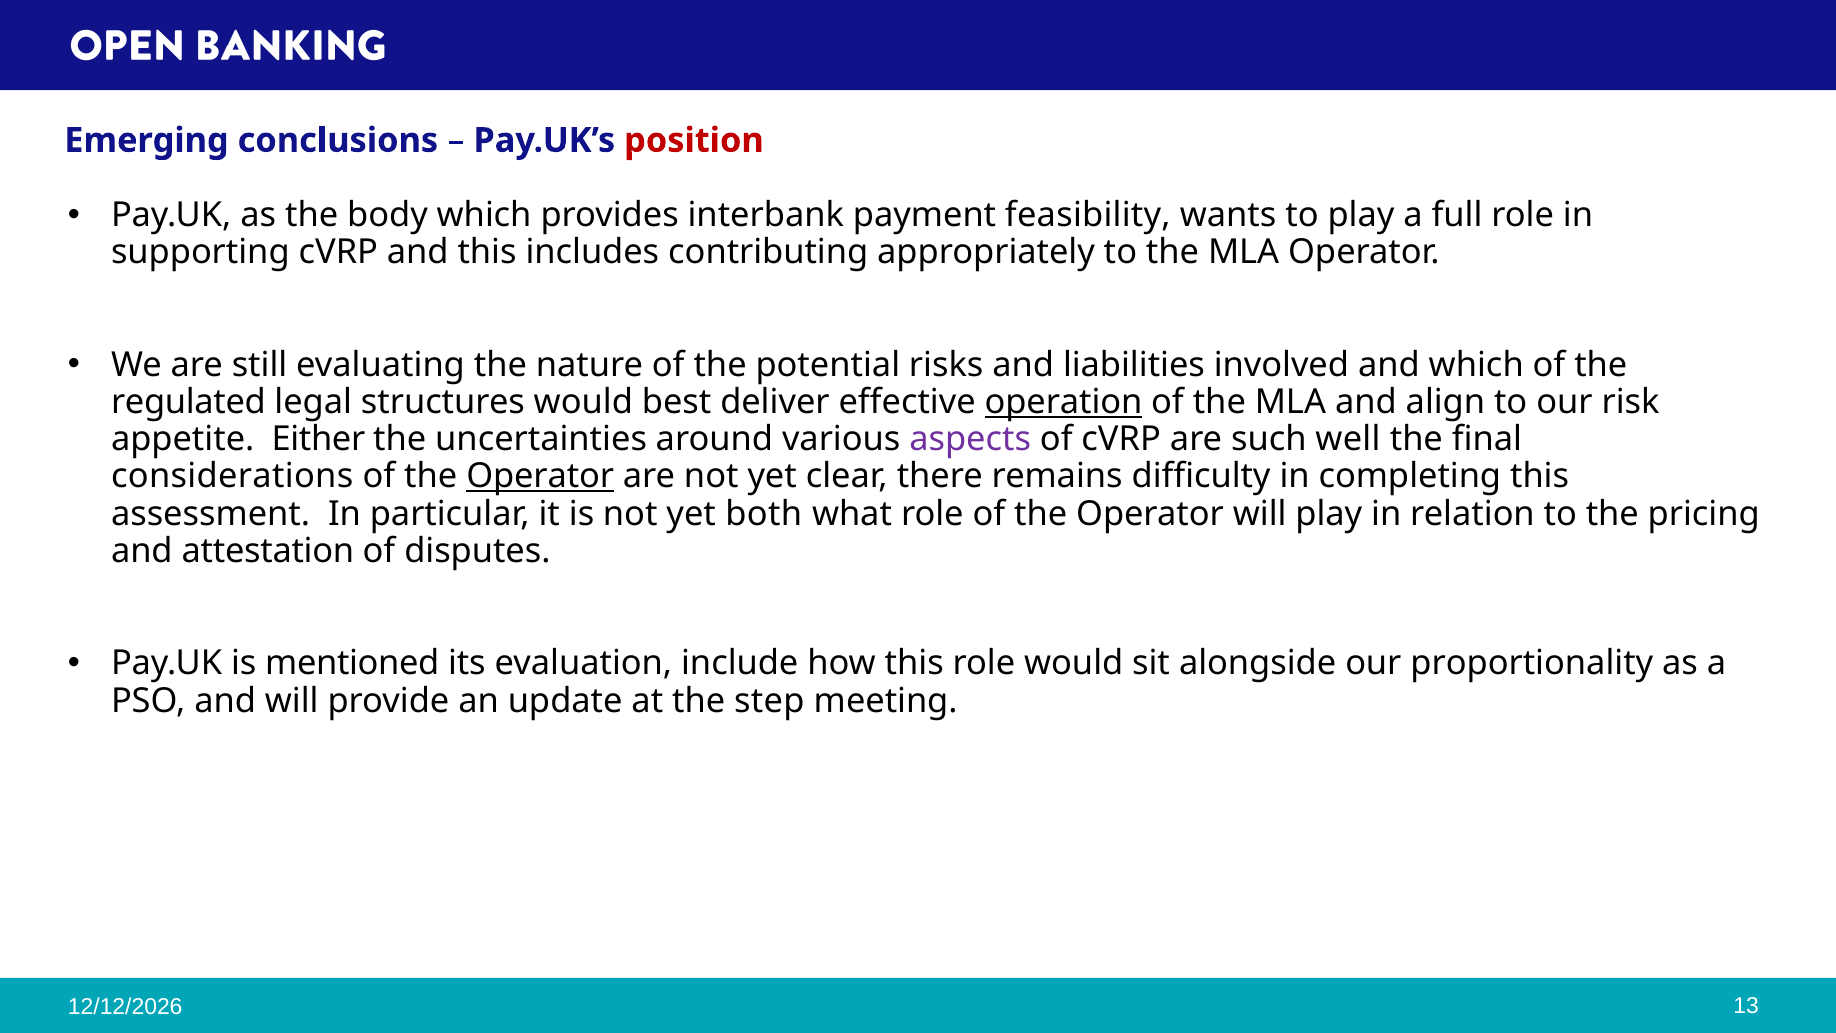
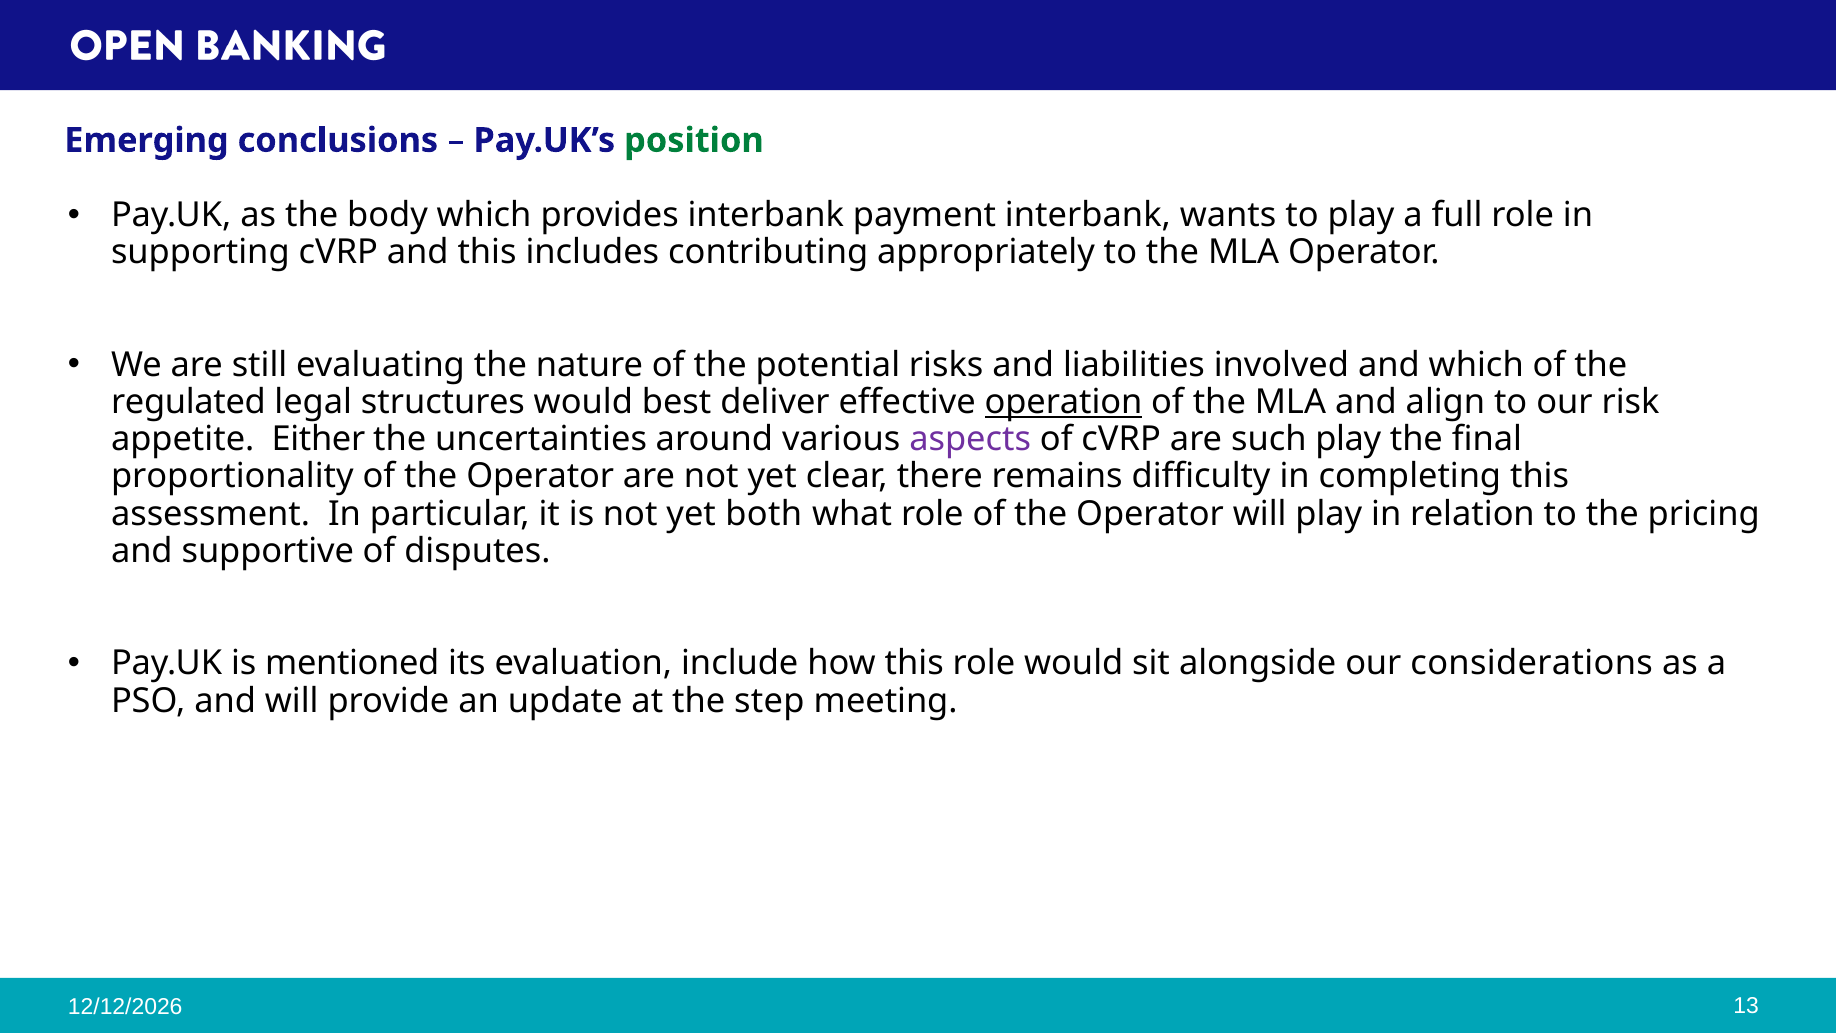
position colour: red -> green
payment feasibility: feasibility -> interbank
such well: well -> play
considerations: considerations -> proportionality
Operator at (540, 476) underline: present -> none
attestation: attestation -> supportive
proportionality: proportionality -> considerations
